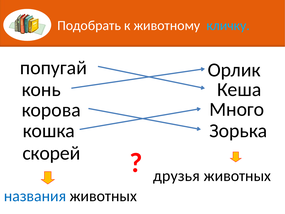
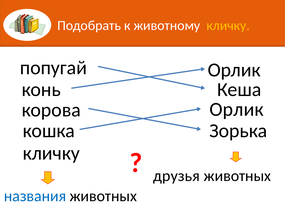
кличку at (228, 26) colour: light blue -> yellow
Много at (237, 109): Много -> Орлик
скорей at (51, 153): скорей -> кличку
